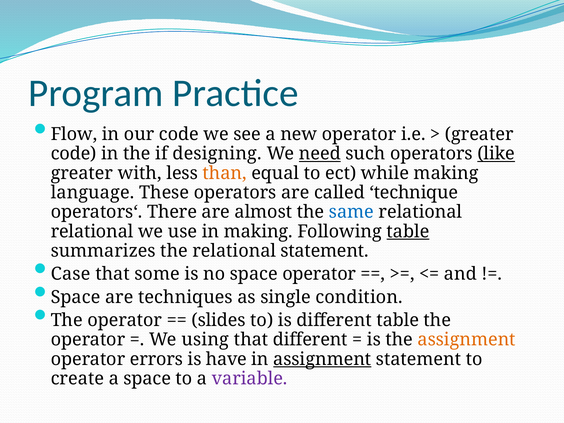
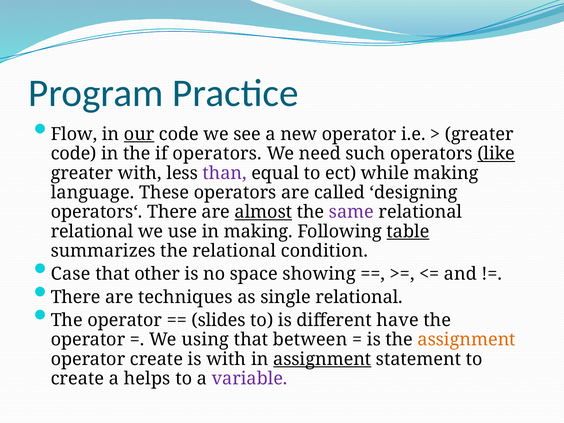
our underline: none -> present
if designing: designing -> operators
need underline: present -> none
than colour: orange -> purple
technique: technique -> designing
almost underline: none -> present
same colour: blue -> purple
relational statement: statement -> condition
some: some -> other
space operator: operator -> showing
Space at (76, 297): Space -> There
single condition: condition -> relational
different table: table -> have
that different: different -> between
operator errors: errors -> create
is have: have -> with
a space: space -> helps
